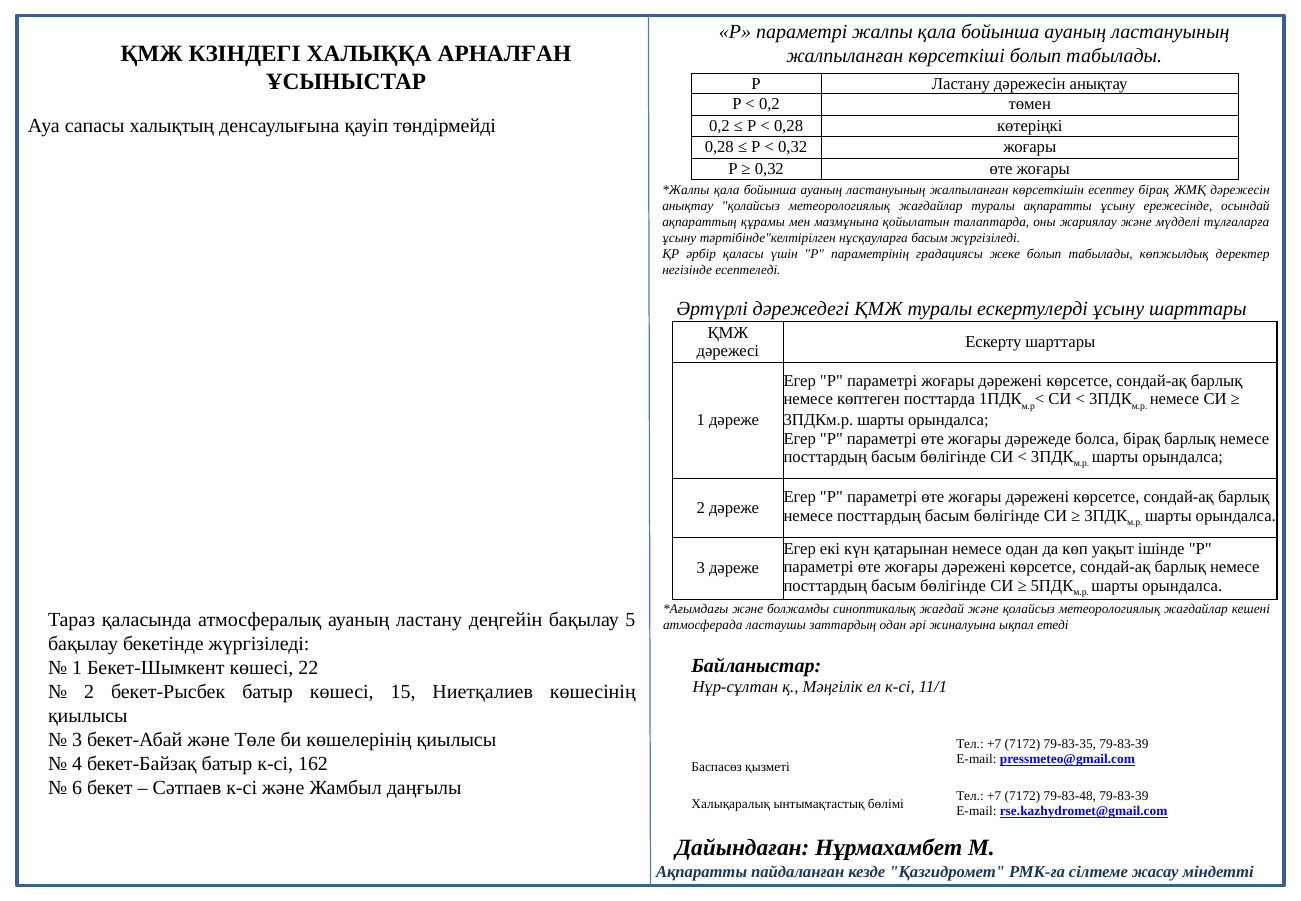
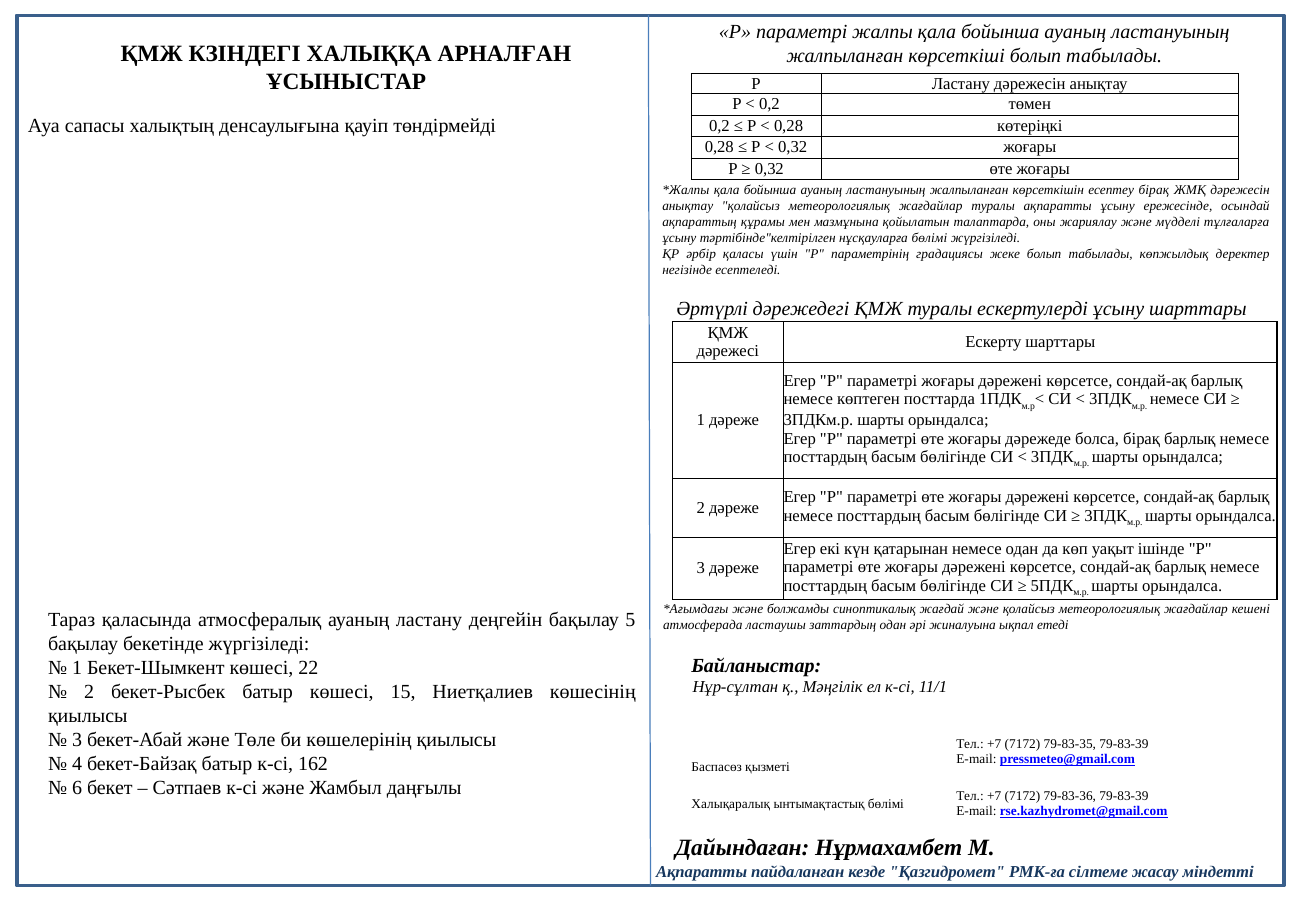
нұсқауларға басым: басым -> бөлімі
79-83-48: 79-83-48 -> 79-83-36
